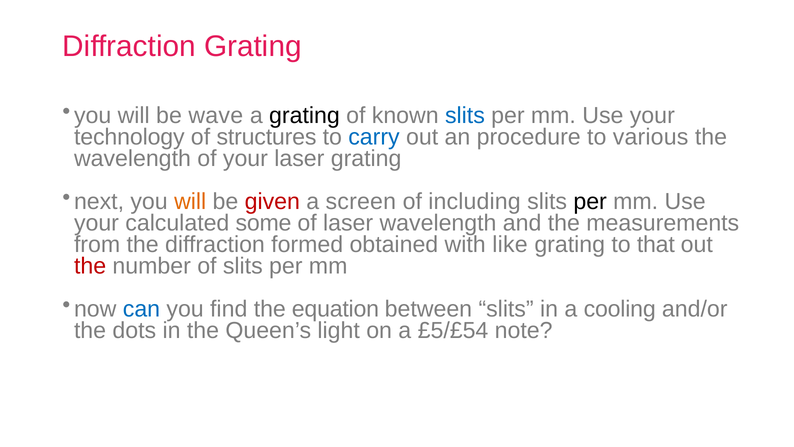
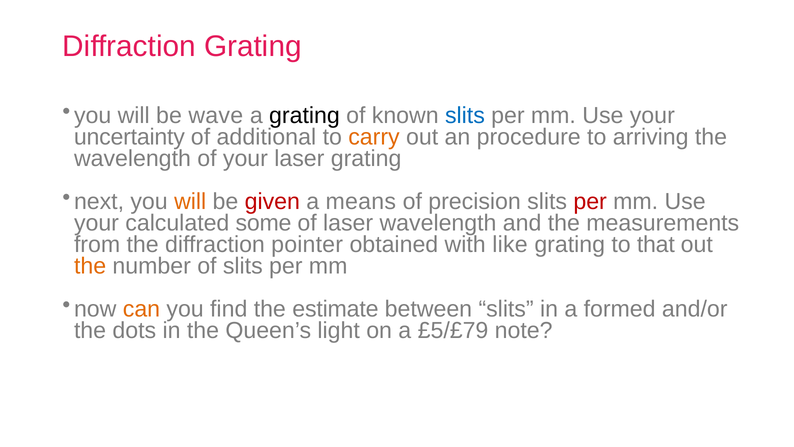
technology: technology -> uncertainty
structures: structures -> additional
carry colour: blue -> orange
various: various -> arriving
screen: screen -> means
including: including -> precision
per at (590, 201) colour: black -> red
formed: formed -> pointer
the at (90, 266) colour: red -> orange
can colour: blue -> orange
equation: equation -> estimate
cooling: cooling -> formed
£5/£54: £5/£54 -> £5/£79
